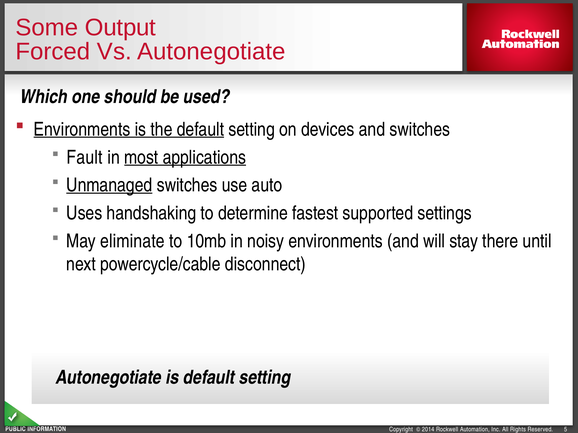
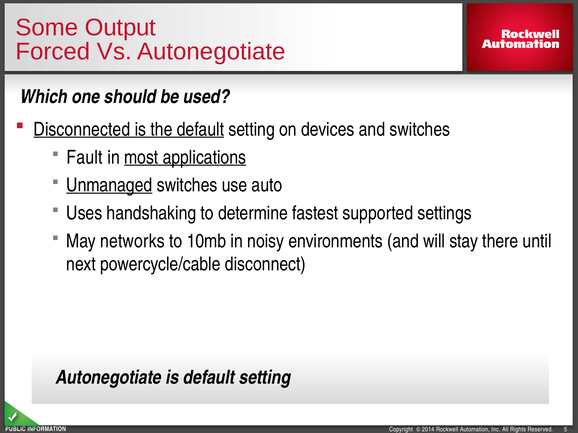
Environments at (82, 130): Environments -> Disconnected
eliminate: eliminate -> networks
